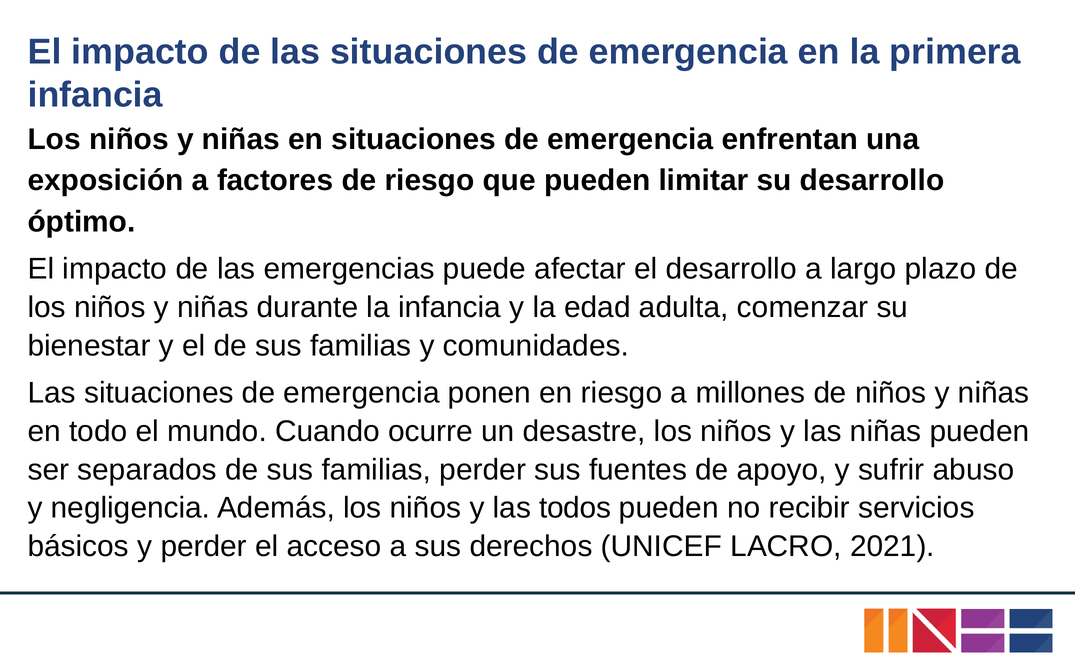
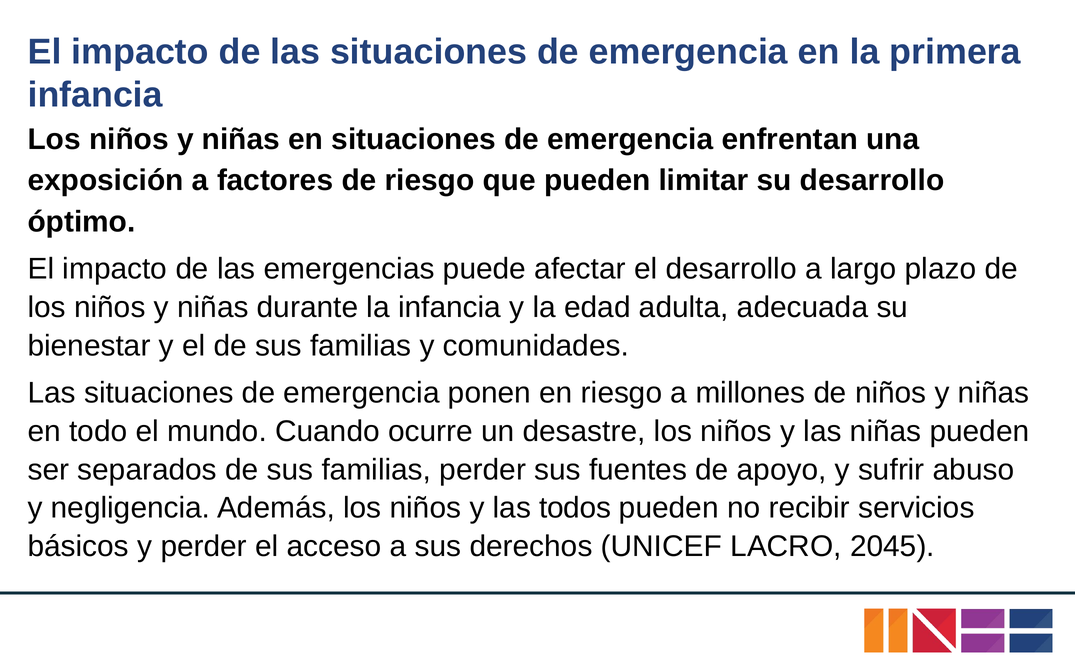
comenzar: comenzar -> adecuada
2021: 2021 -> 2045
